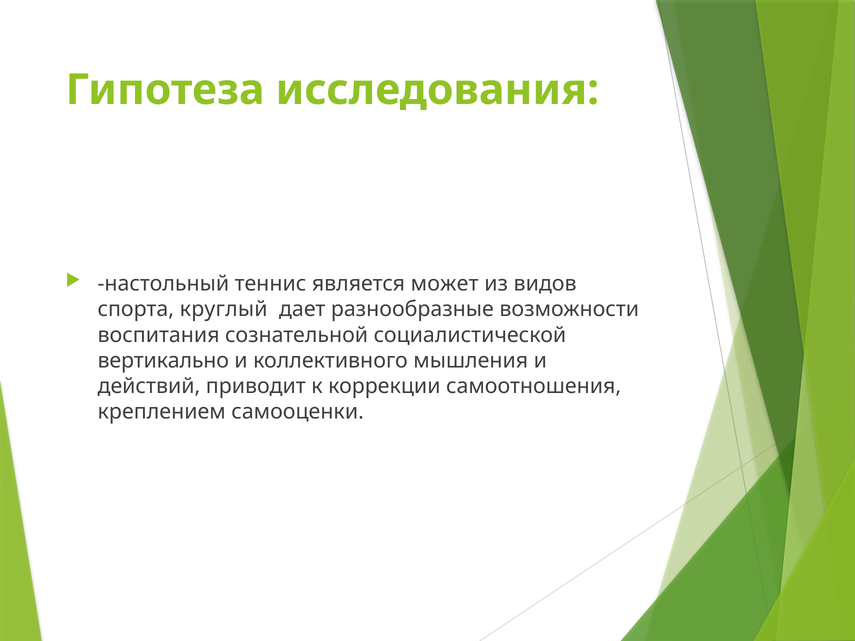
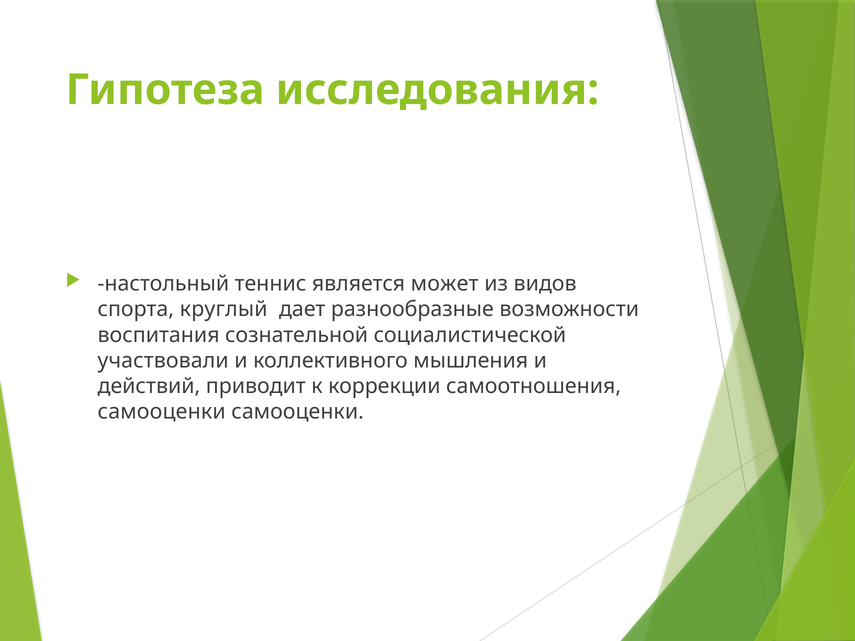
вертикально: вертикально -> участвовали
креплением at (162, 412): креплением -> самооценки
